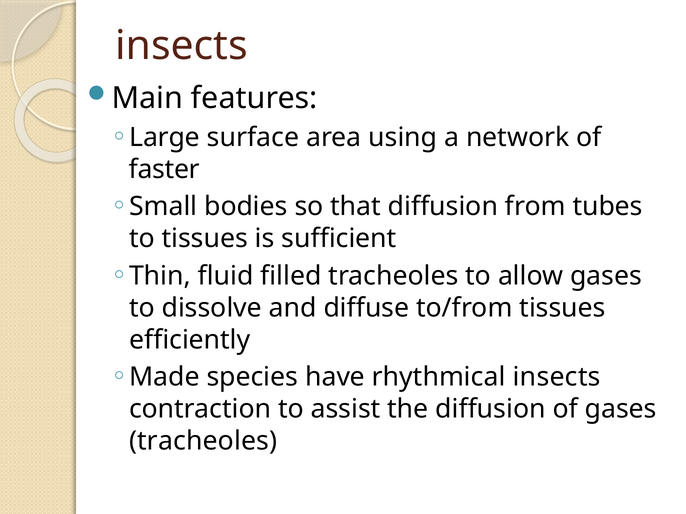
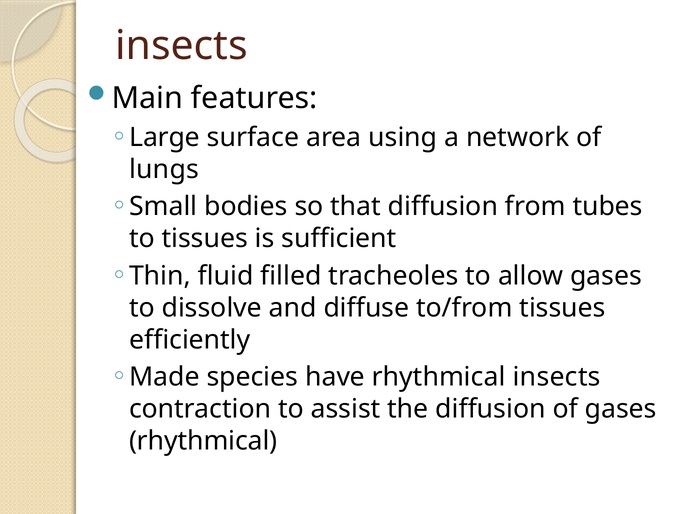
faster: faster -> lungs
tracheoles at (203, 441): tracheoles -> rhythmical
